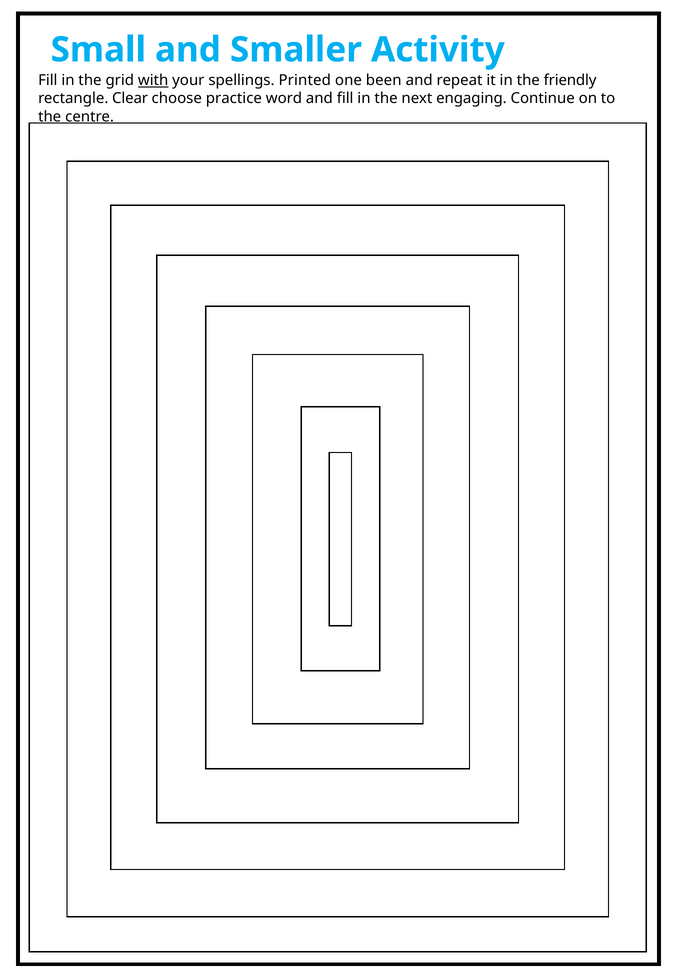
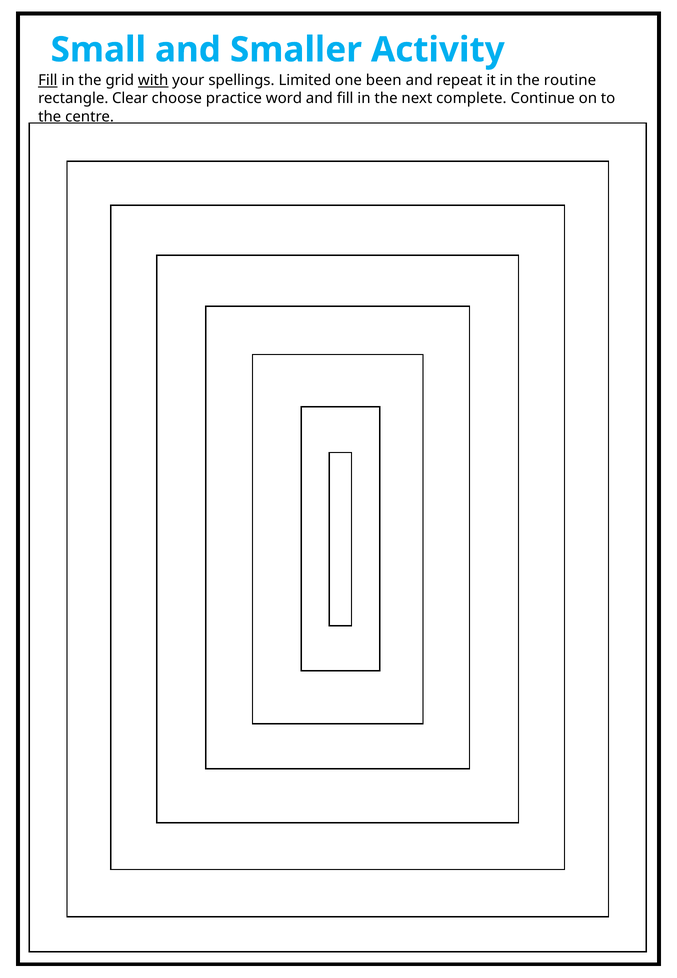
Fill at (48, 80) underline: none -> present
Printed: Printed -> Limited
friendly: friendly -> routine
engaging: engaging -> complete
